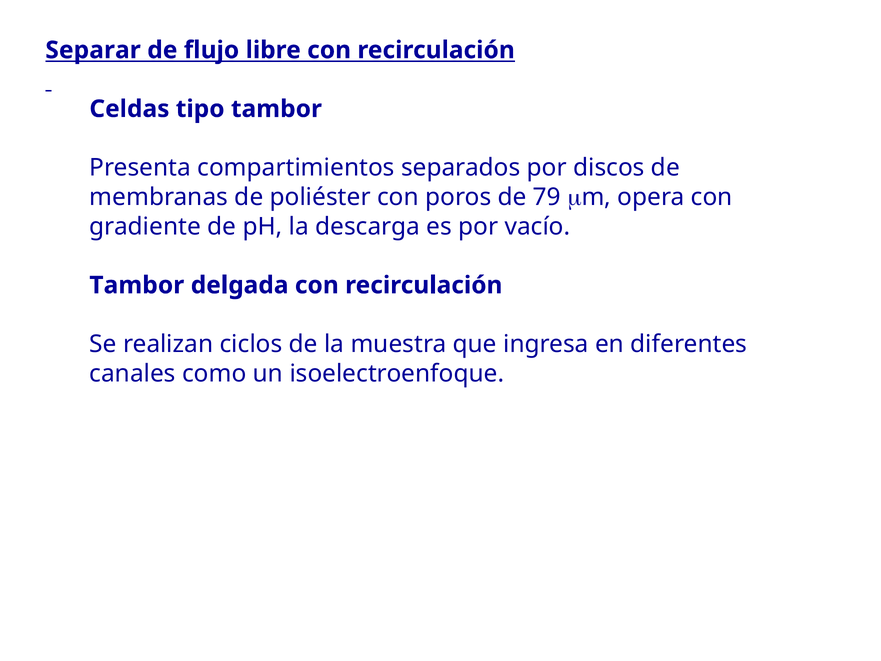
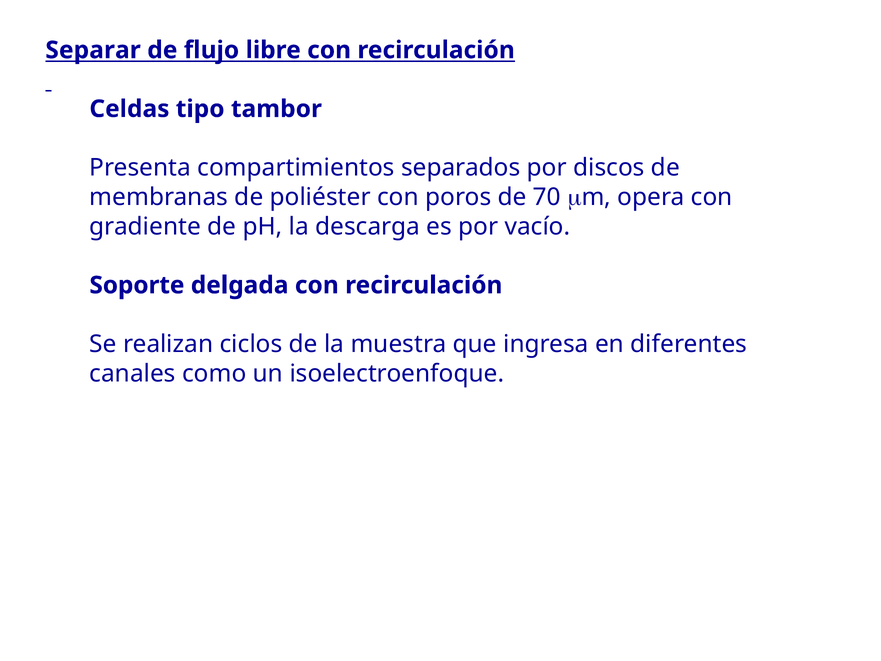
79: 79 -> 70
Tambor at (137, 285): Tambor -> Soporte
